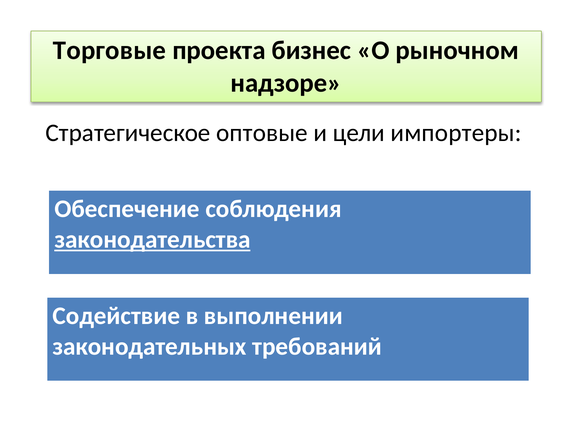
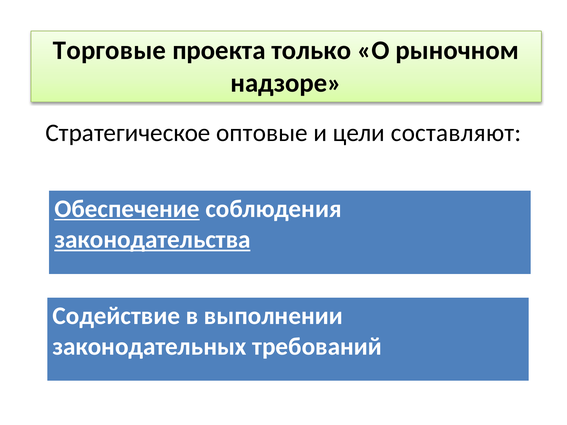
бизнес: бизнес -> только
импортеры: импортеры -> составляют
Обеспечение underline: none -> present
